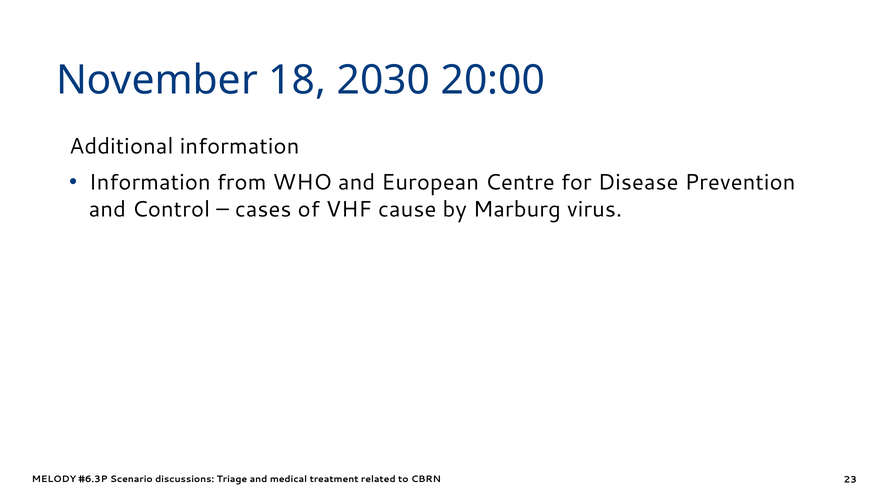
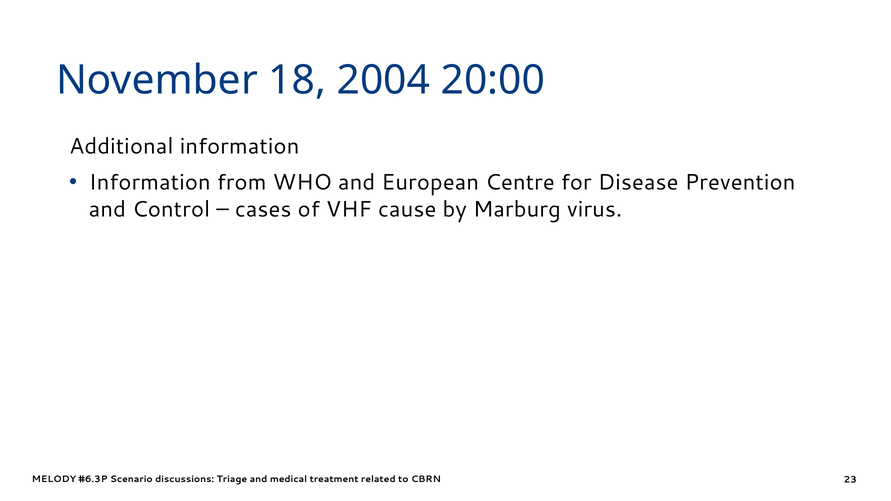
2030: 2030 -> 2004
